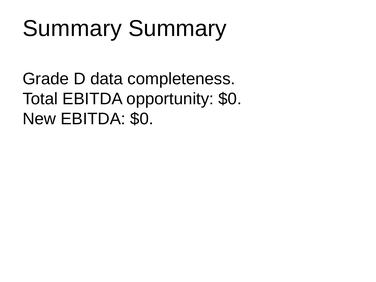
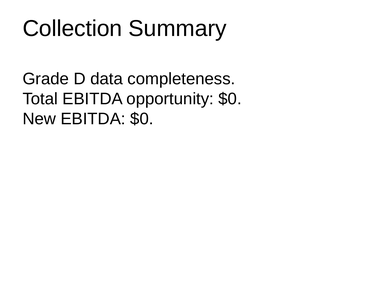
Summary at (72, 29): Summary -> Collection
